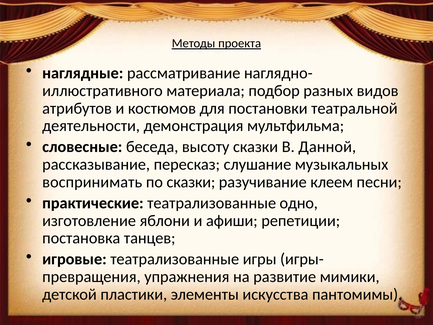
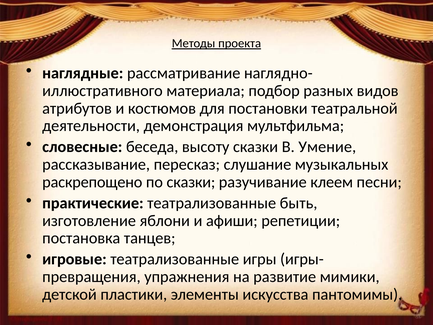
Данной: Данной -> Умение
воспринимать: воспринимать -> раскрепощено
одно: одно -> быть
